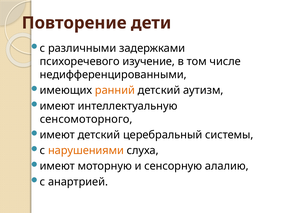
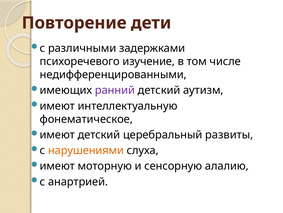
ранний colour: orange -> purple
сенсомоторного: сенсомоторного -> фонематическое
системы: системы -> развиты
